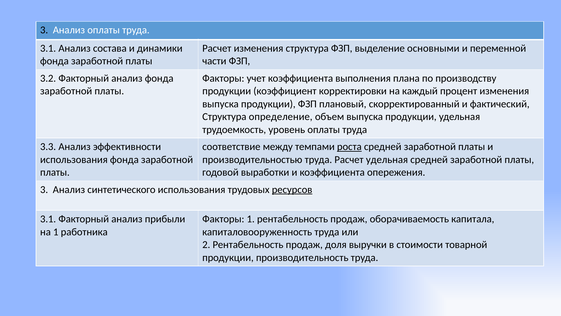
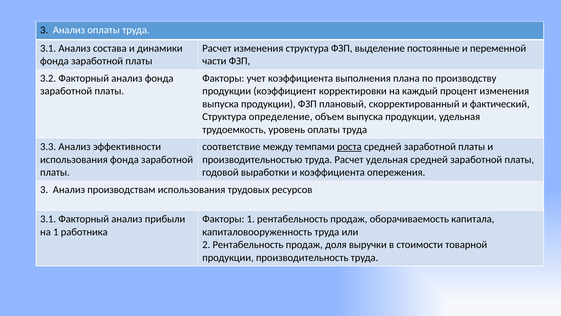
основными: основными -> постоянные
синтетического: синтетического -> производствам
ресурсов underline: present -> none
